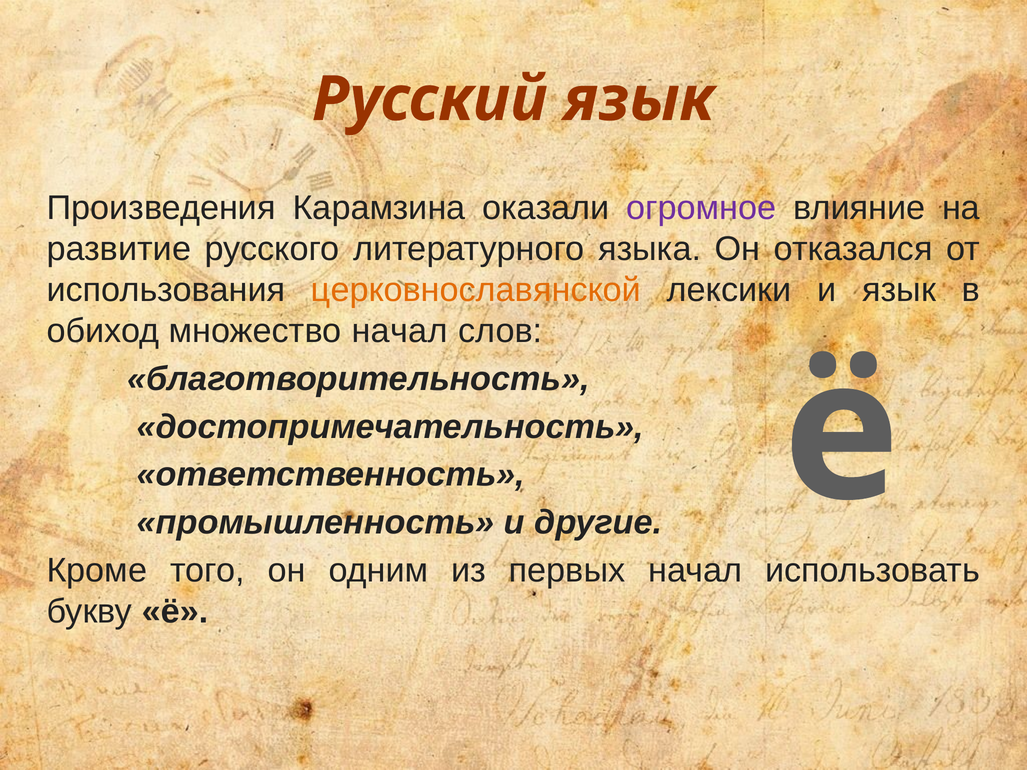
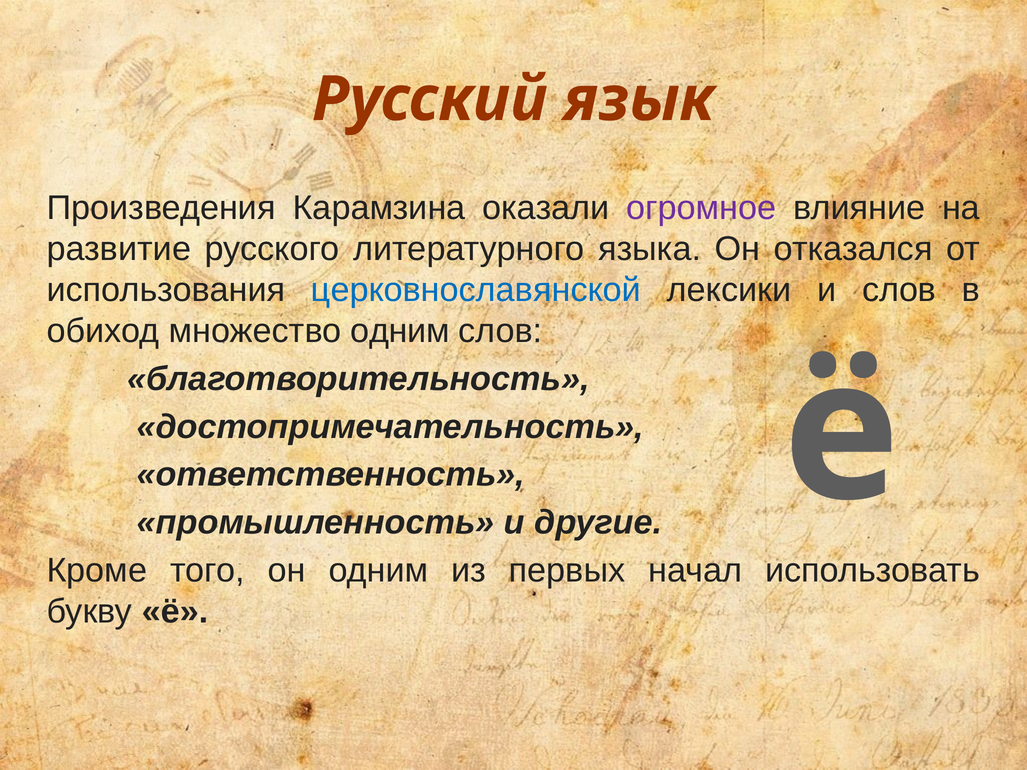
церковнославянской colour: orange -> blue
и язык: язык -> слов
множество начал: начал -> одним
